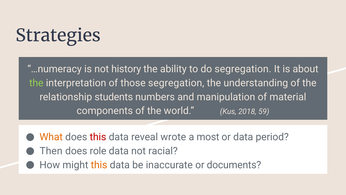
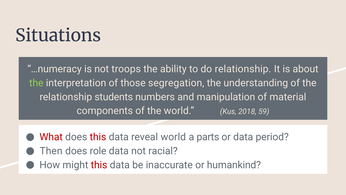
Strategies: Strategies -> Situations
history: history -> troops
do segregation: segregation -> relationship
What colour: orange -> red
reveal wrote: wrote -> world
most: most -> parts
this at (99, 165) colour: orange -> red
documents: documents -> humankind
